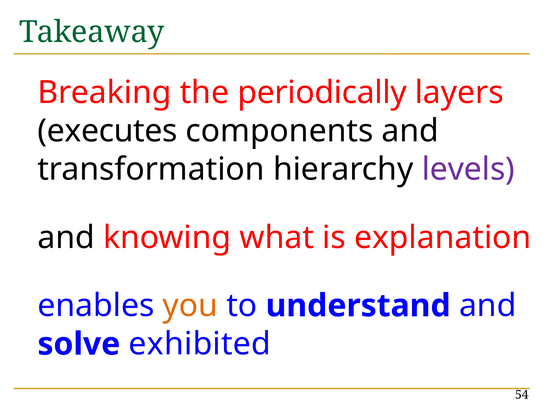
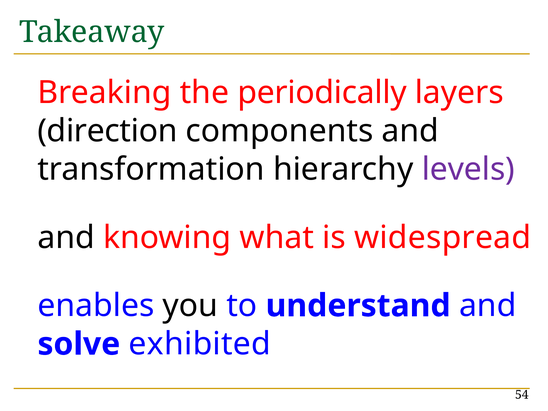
executes: executes -> direction
explanation: explanation -> widespread
you colour: orange -> black
